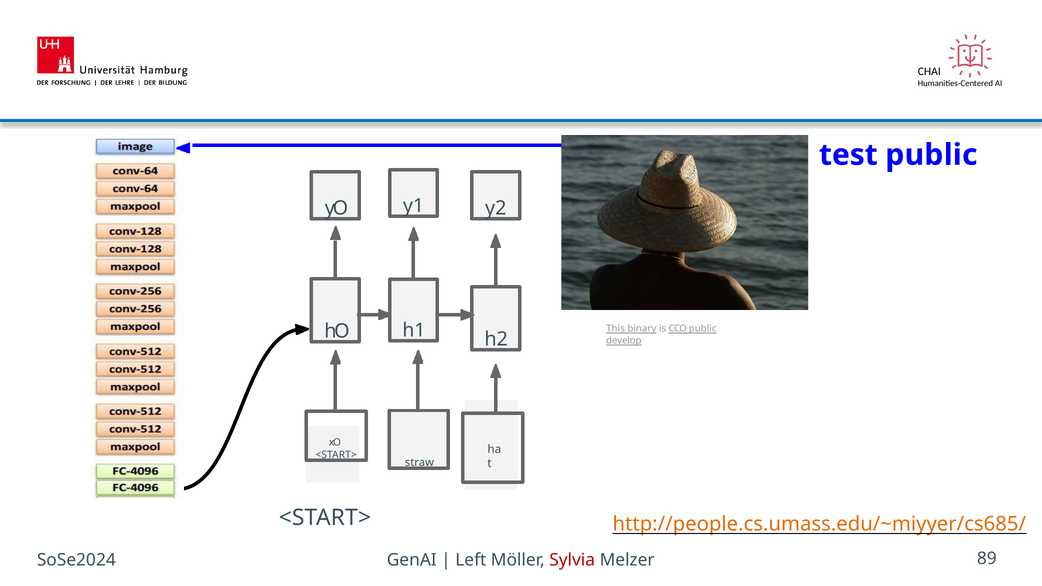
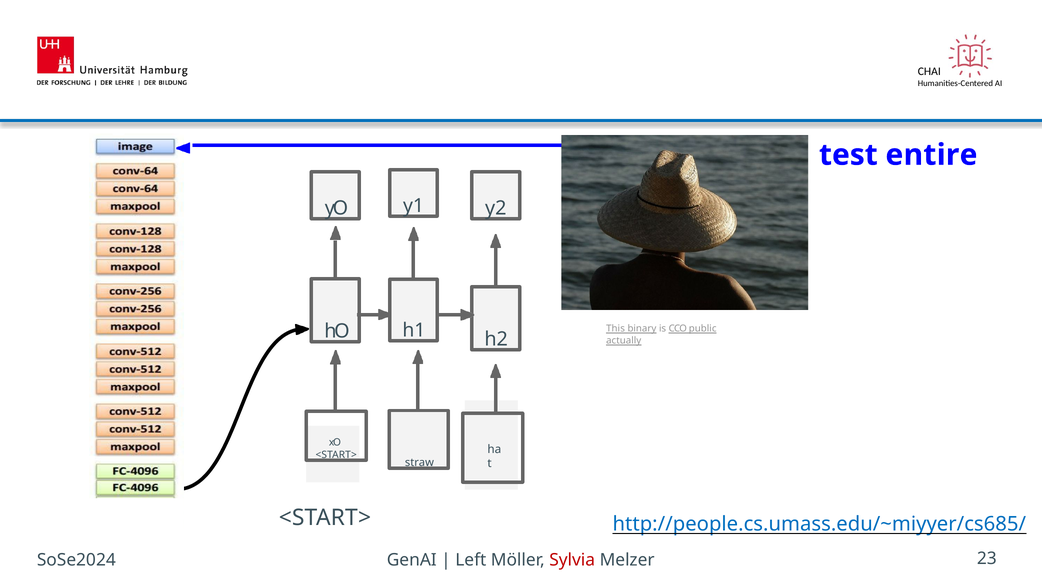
test public: public -> entire
develop: develop -> actually
http://people.cs.umass.edu/~miyyer/cs685/ colour: orange -> blue
89: 89 -> 23
